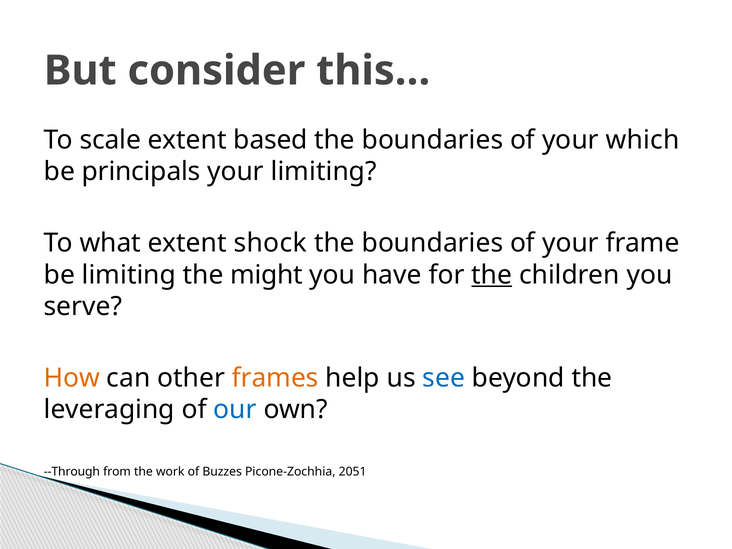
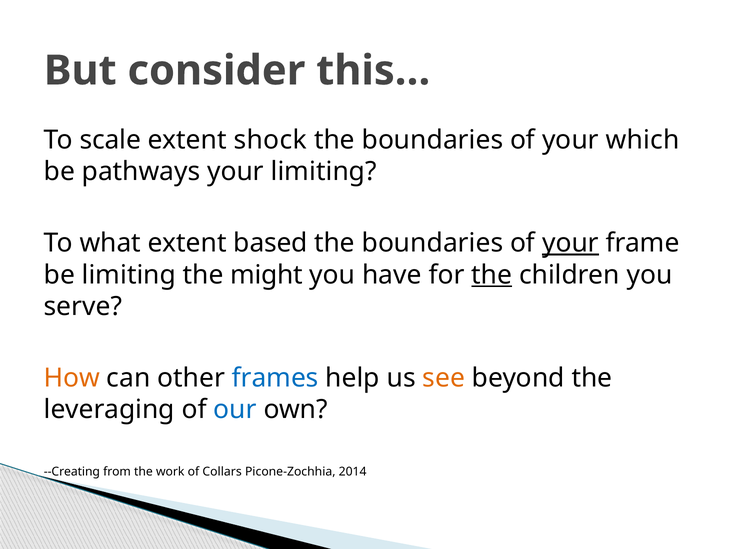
based: based -> shock
principals: principals -> pathways
shock: shock -> based
your at (570, 243) underline: none -> present
frames colour: orange -> blue
see colour: blue -> orange
--Through: --Through -> --Creating
Buzzes: Buzzes -> Collars
2051: 2051 -> 2014
